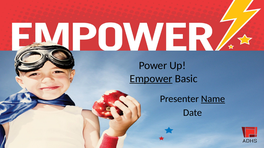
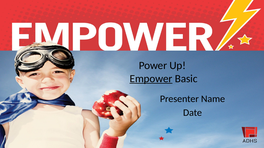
Name underline: present -> none
